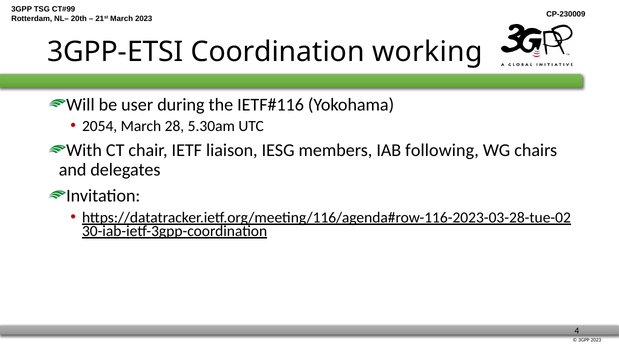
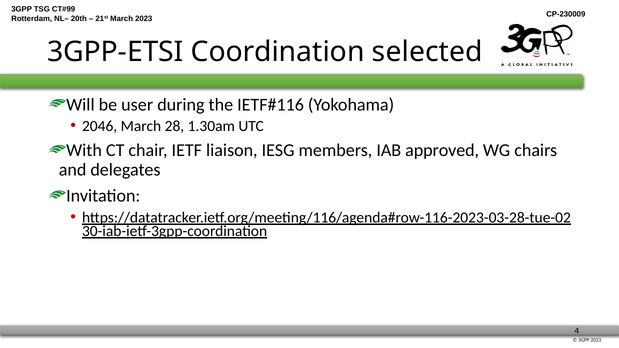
working: working -> selected
2054: 2054 -> 2046
5.30am: 5.30am -> 1.30am
following: following -> approved
